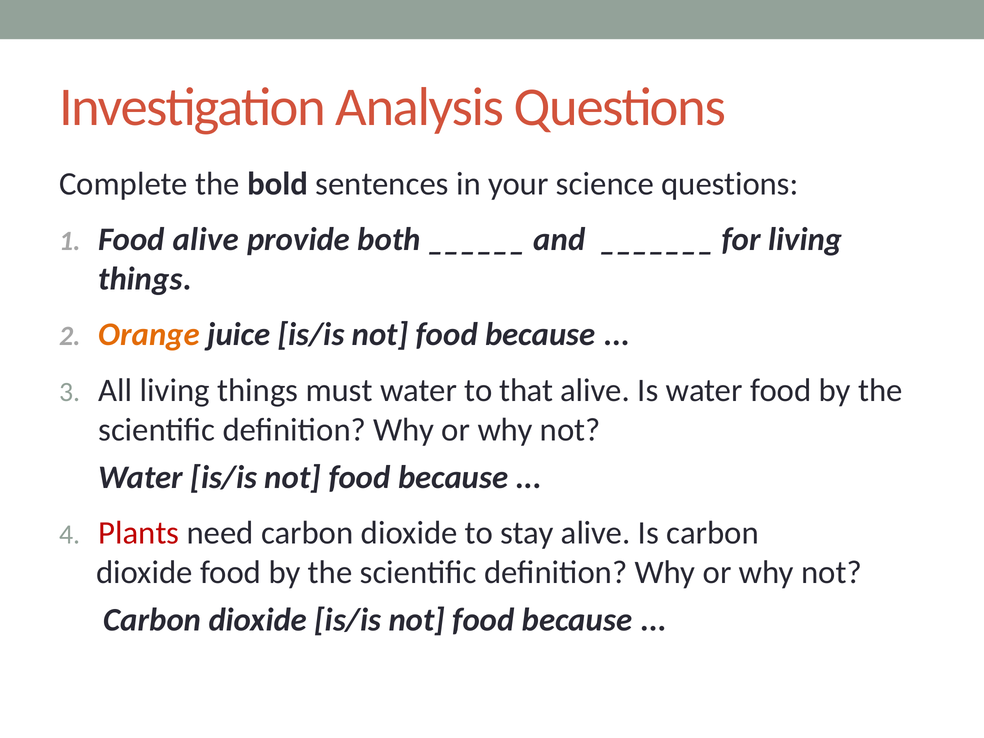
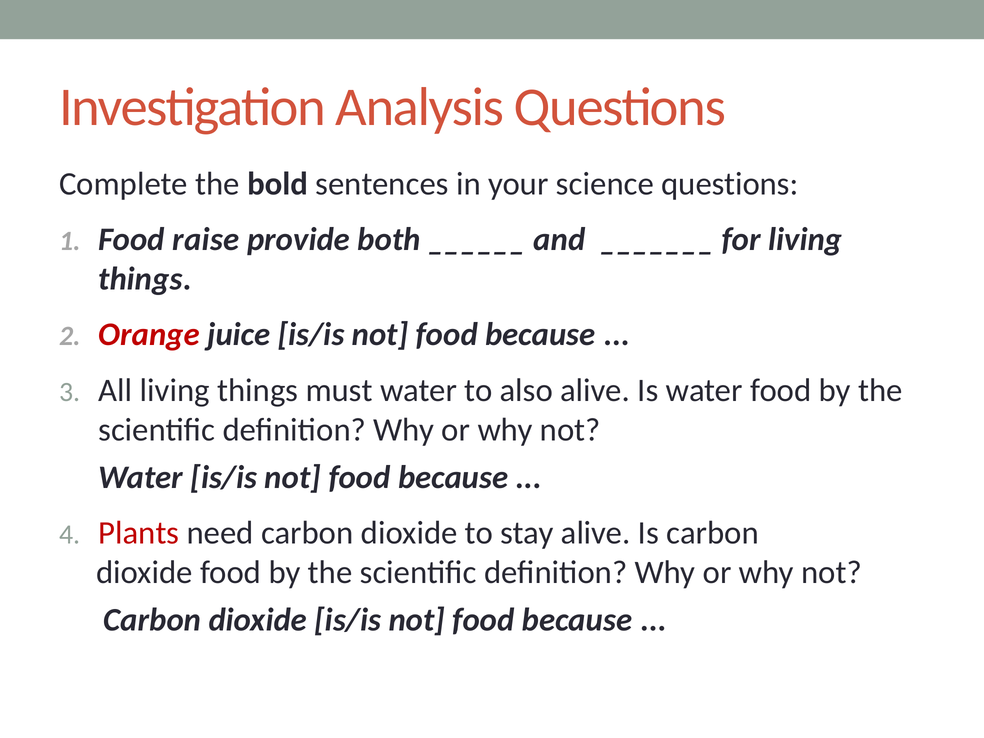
Food alive: alive -> raise
Orange colour: orange -> red
that: that -> also
